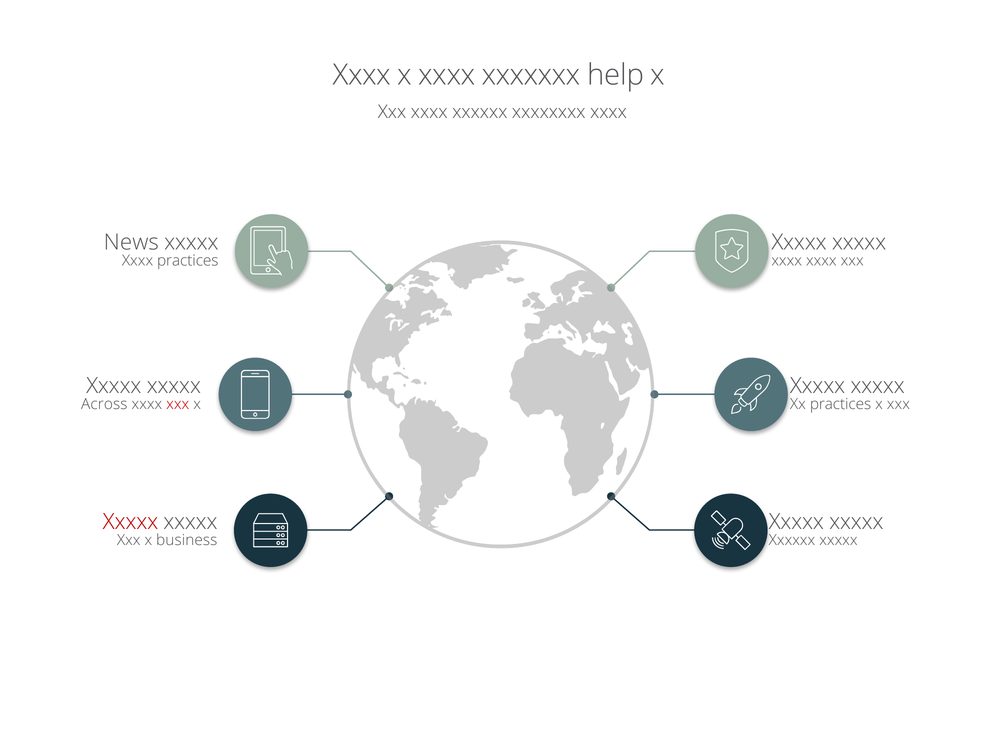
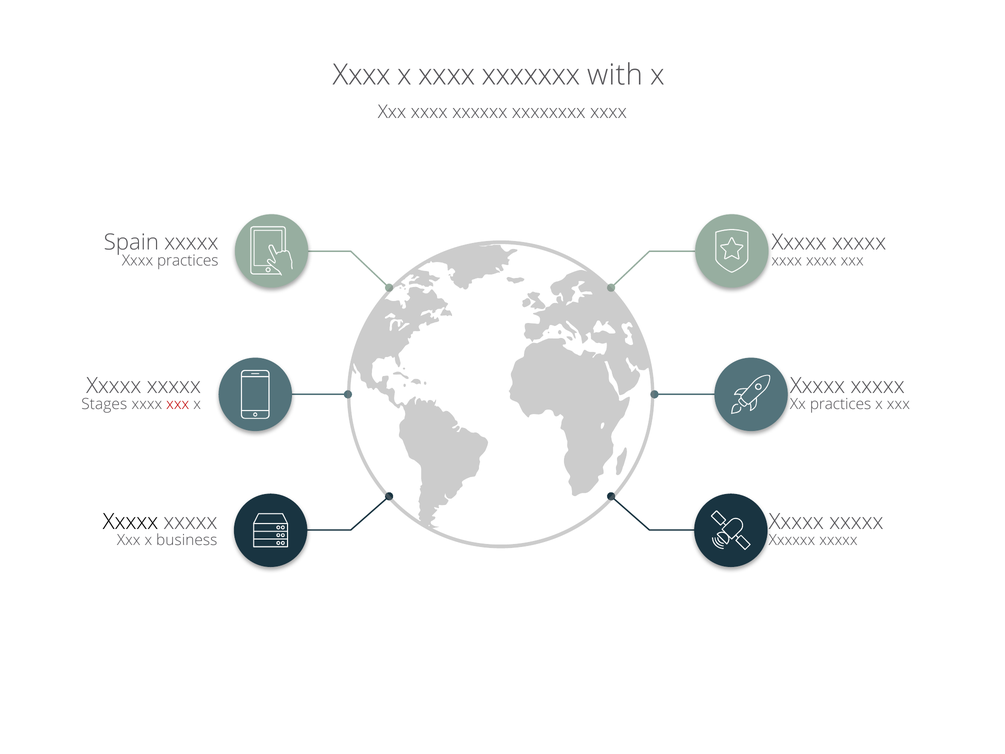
help: help -> with
News: News -> Spain
Across: Across -> Stages
Xxxxx at (131, 522) colour: red -> black
